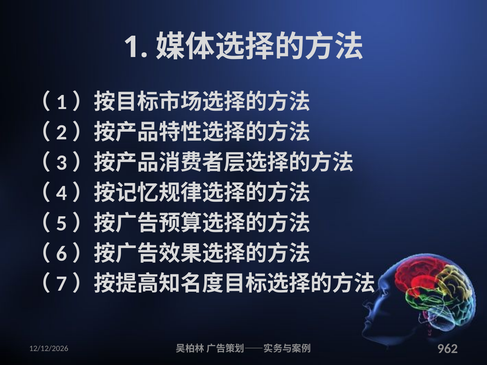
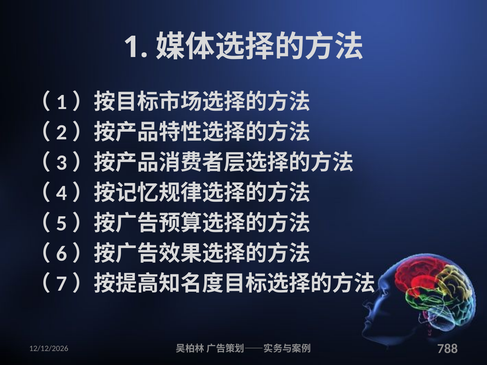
962: 962 -> 788
